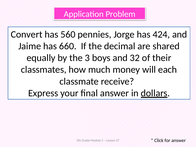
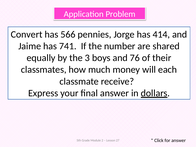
560: 560 -> 566
424: 424 -> 414
660: 660 -> 741
decimal: decimal -> number
32: 32 -> 76
